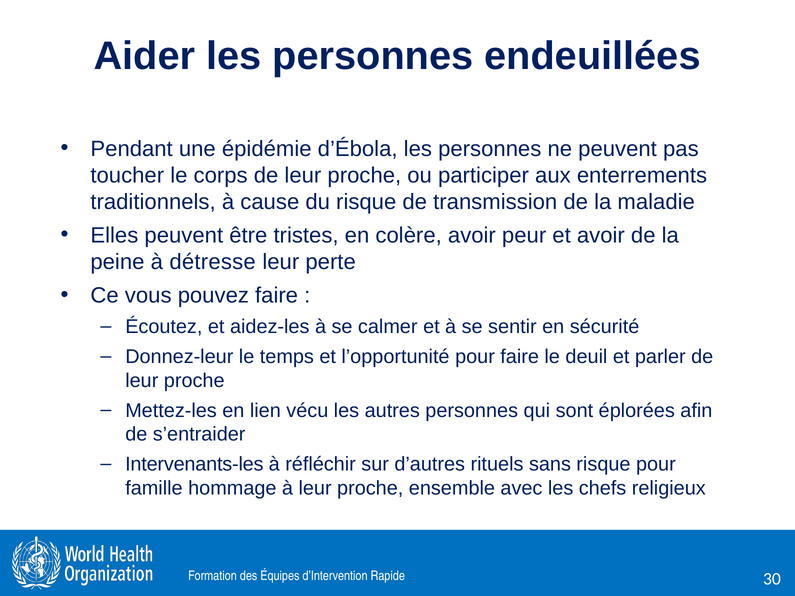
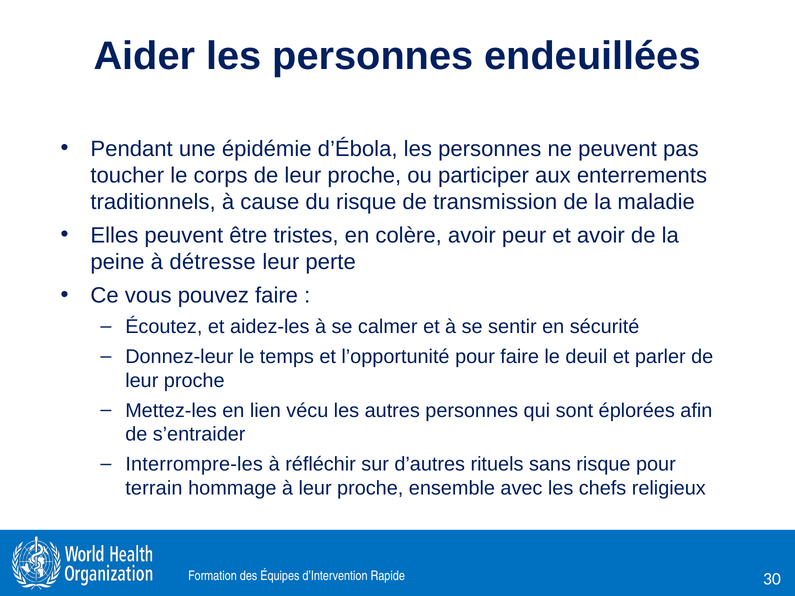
Intervenants-les: Intervenants-les -> Interrompre-les
famille: famille -> terrain
